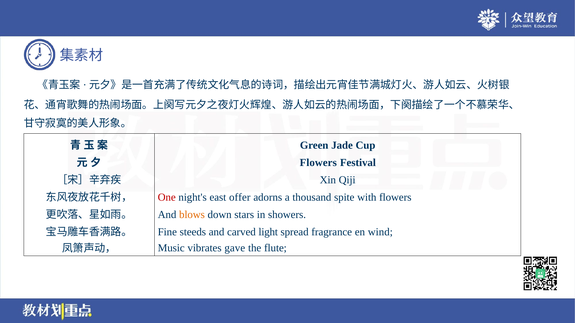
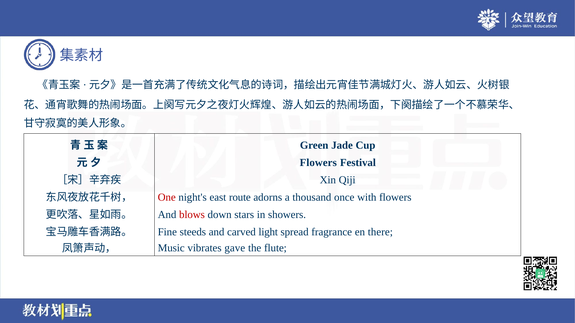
offer: offer -> route
spite: spite -> once
blows colour: orange -> red
wind: wind -> there
